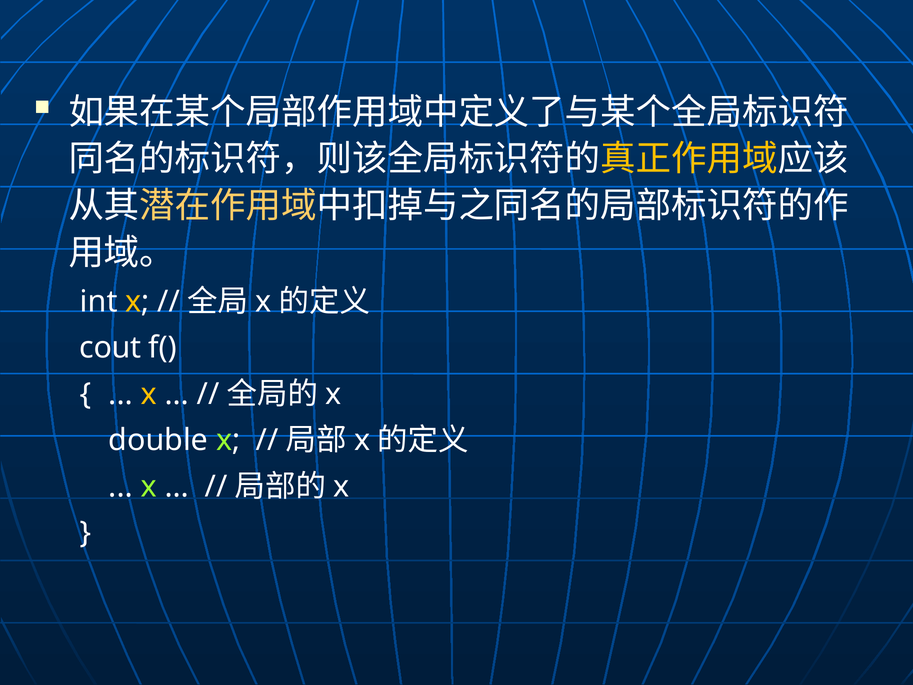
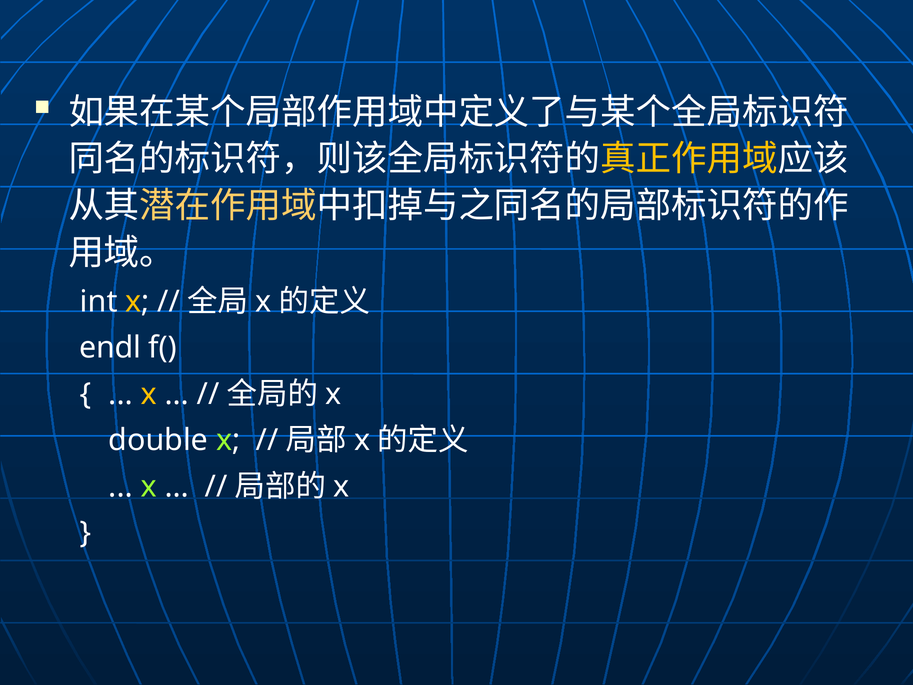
cout: cout -> endl
